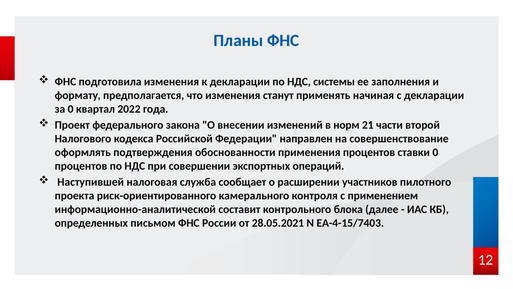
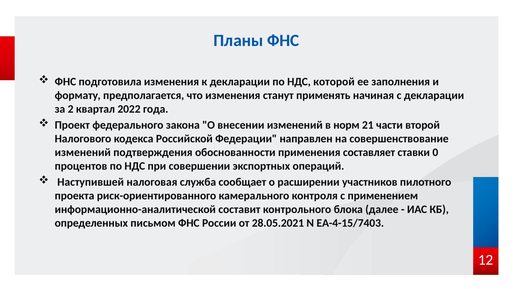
системы: системы -> которой
за 0: 0 -> 2
оформлять at (83, 152): оформлять -> изменений
применения процентов: процентов -> составляет
